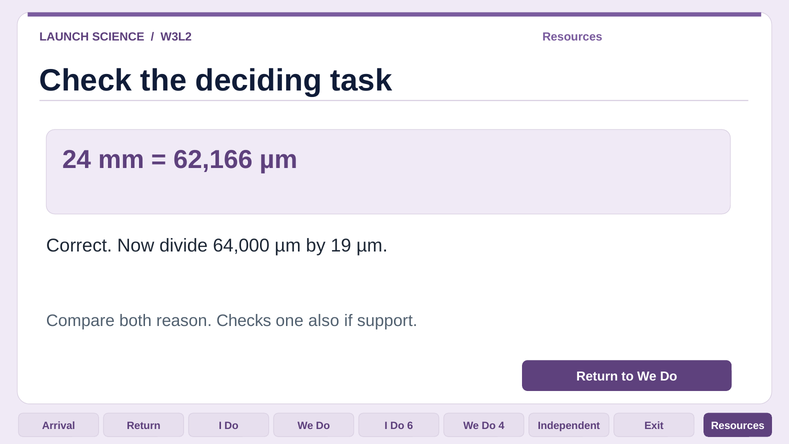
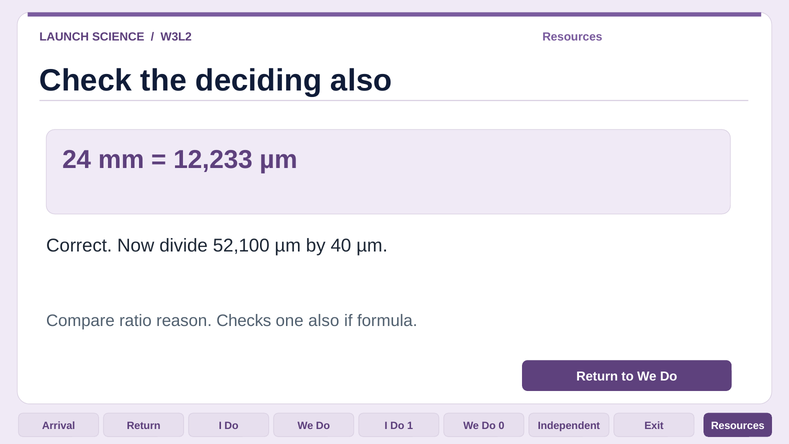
deciding task: task -> also
62,166: 62,166 -> 12,233
64,000: 64,000 -> 52,100
19: 19 -> 40
both: both -> ratio
support: support -> formula
6: 6 -> 1
4: 4 -> 0
